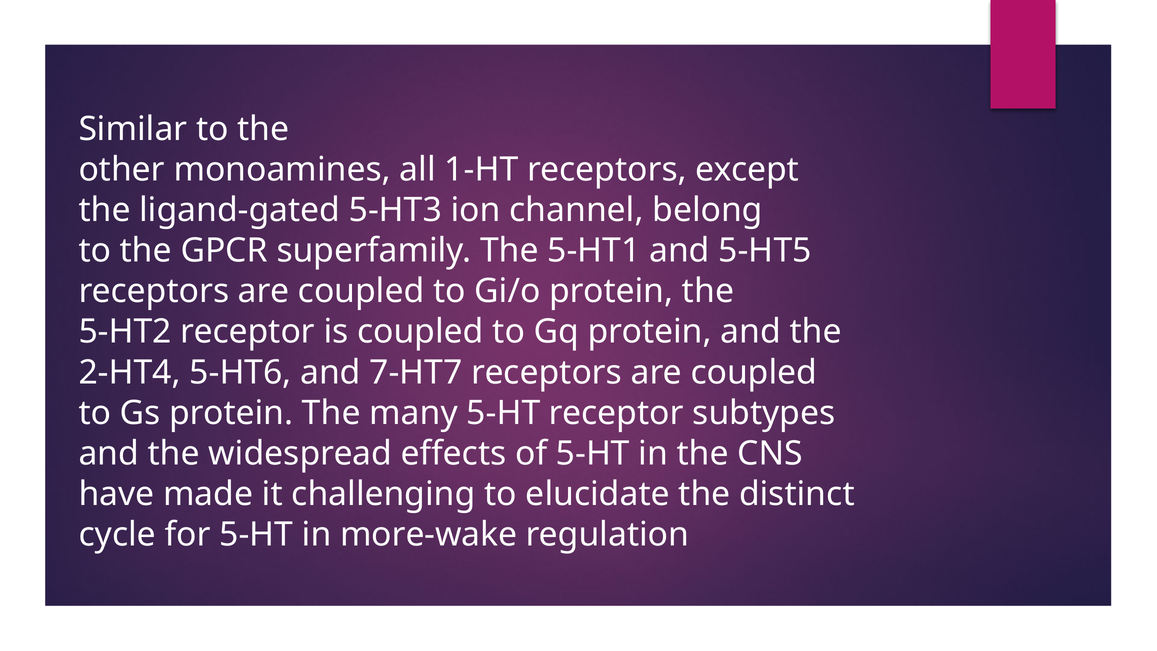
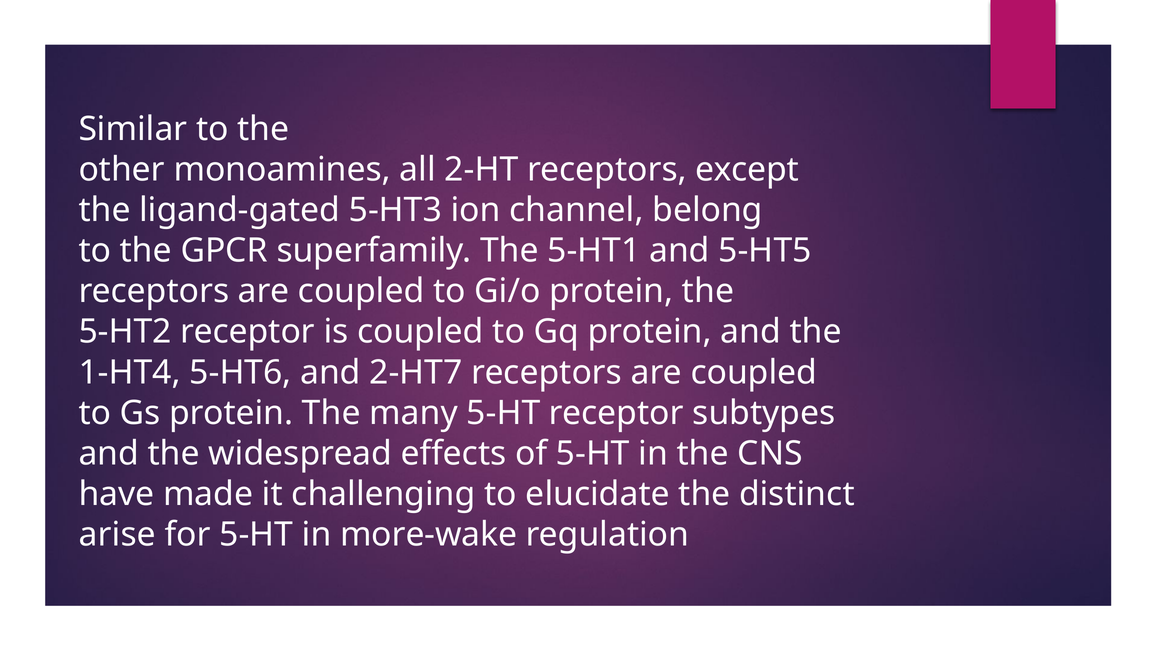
1-HT: 1-HT -> 2-HT
2-HT4: 2-HT4 -> 1-HT4
7-HT7: 7-HT7 -> 2-HT7
cycle: cycle -> arise
